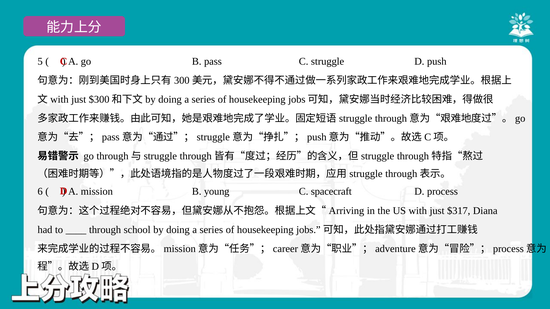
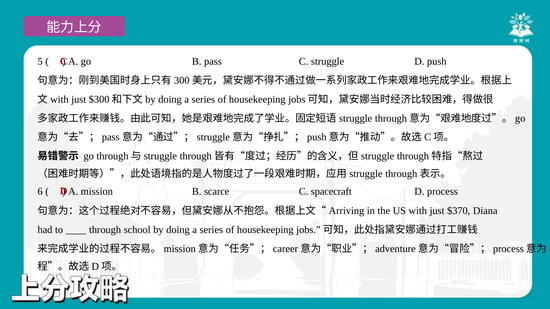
young: young -> scarce
$317: $317 -> $370
